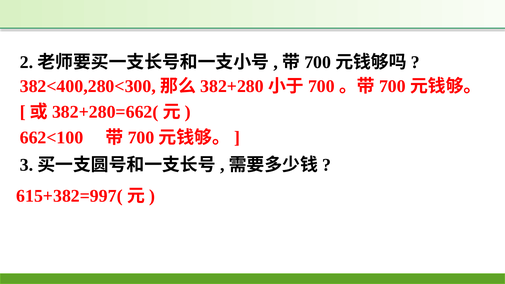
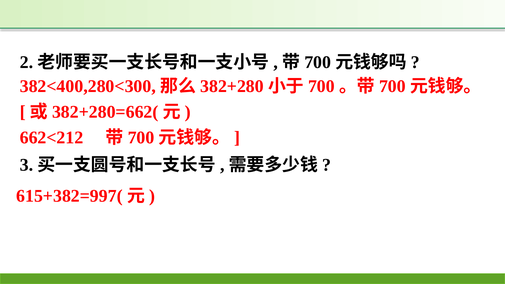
662<100: 662<100 -> 662<212
